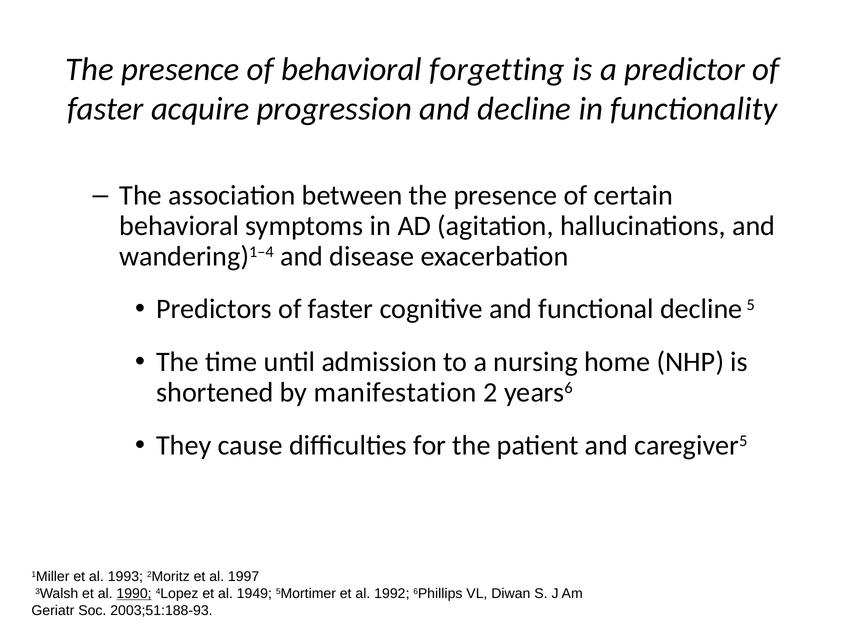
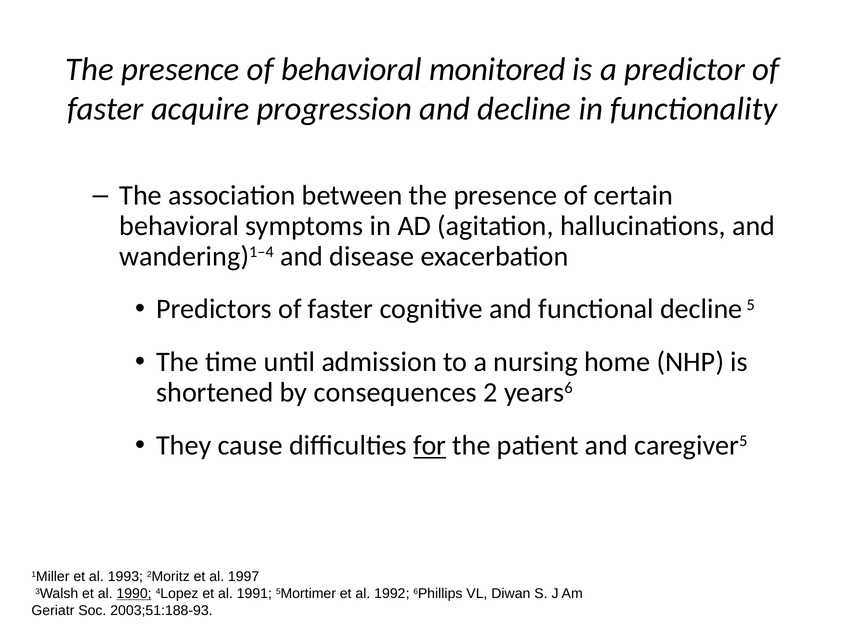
forgetting: forgetting -> monitored
manifestation: manifestation -> consequences
for underline: none -> present
1949: 1949 -> 1991
